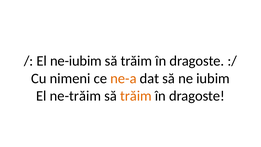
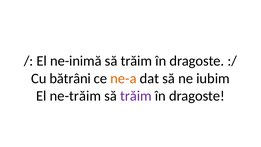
ne-iubim: ne-iubim -> ne-inimă
nimeni: nimeni -> bătrâni
trăim at (136, 96) colour: orange -> purple
